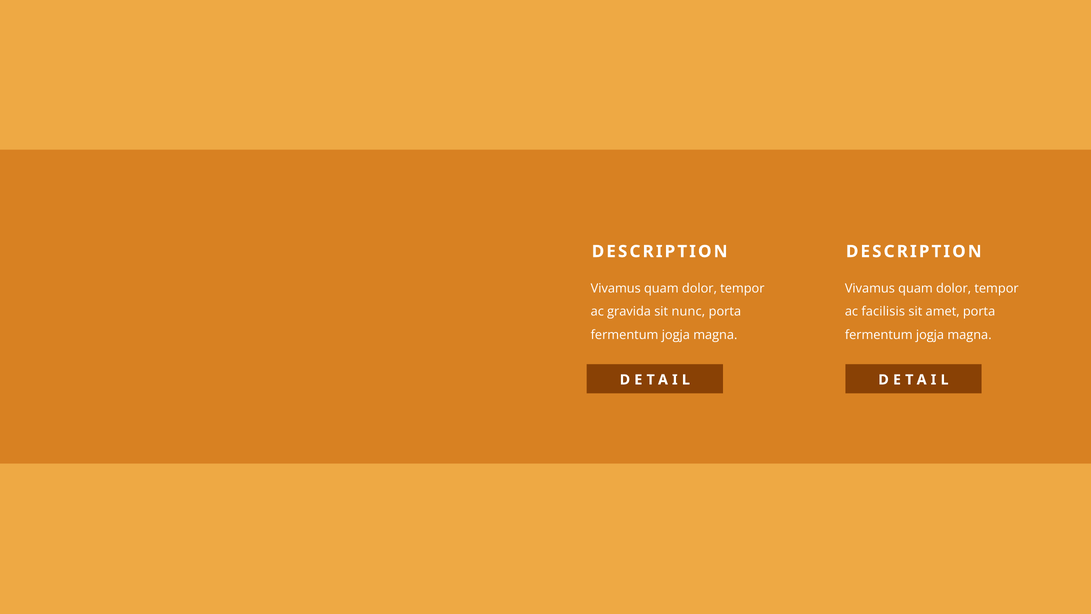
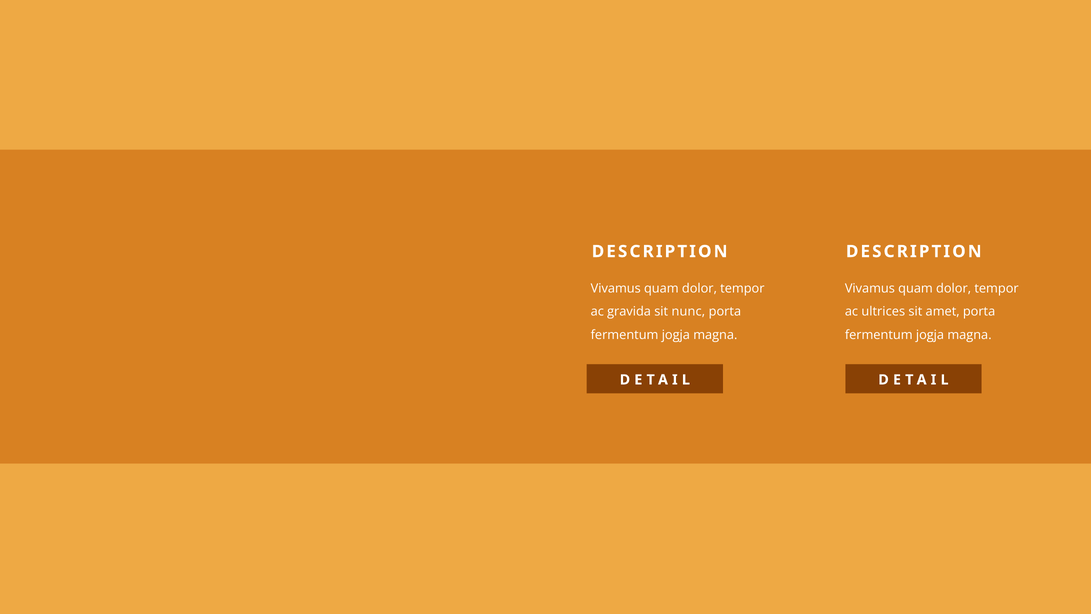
facilisis: facilisis -> ultrices
